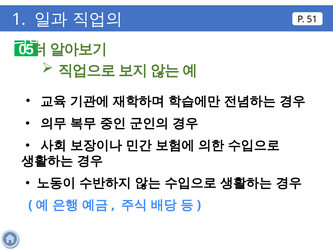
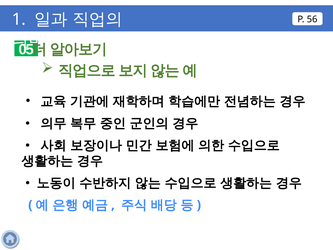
51: 51 -> 56
